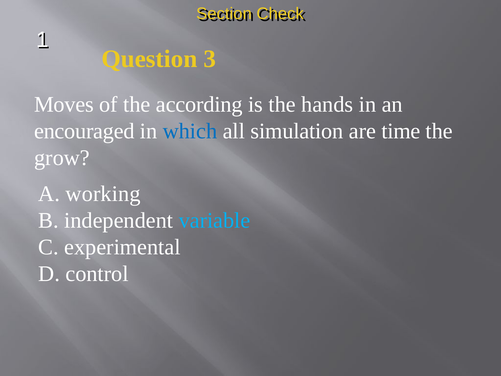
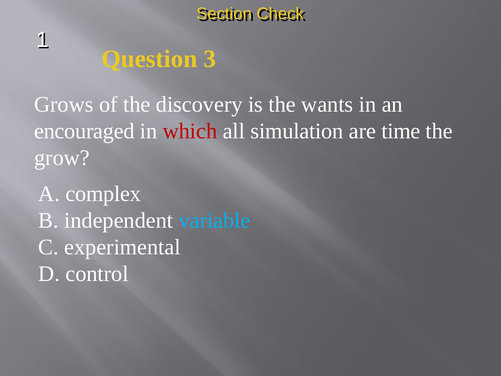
Moves: Moves -> Grows
according: according -> discovery
hands: hands -> wants
which colour: blue -> red
working: working -> complex
